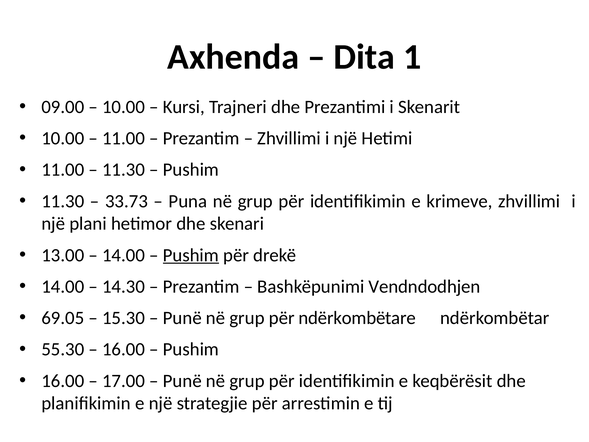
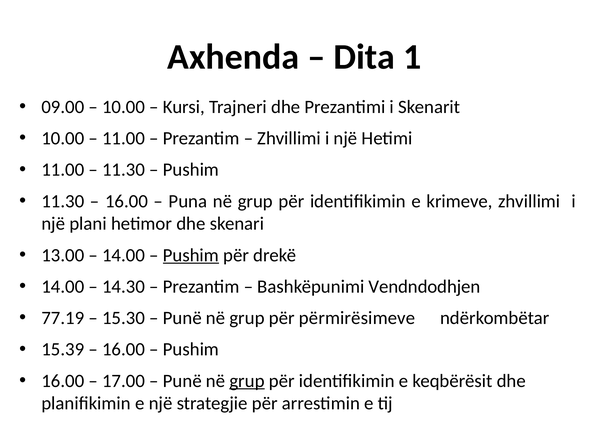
33.73 at (126, 201): 33.73 -> 16.00
69.05: 69.05 -> 77.19
ndërkombëtare: ndërkombëtare -> përmirësimeve
55.30: 55.30 -> 15.39
grup at (247, 381) underline: none -> present
